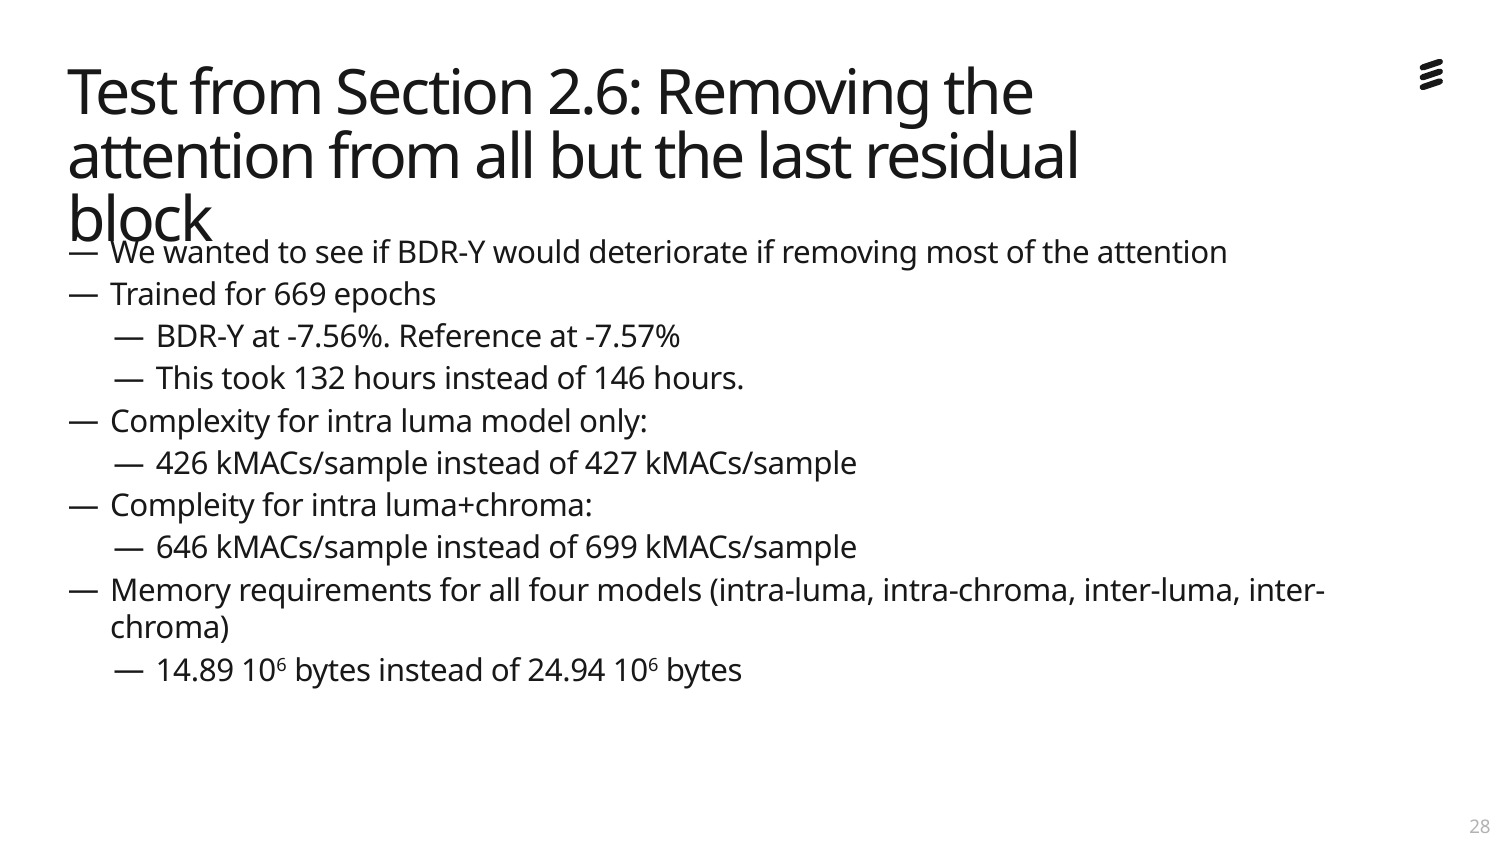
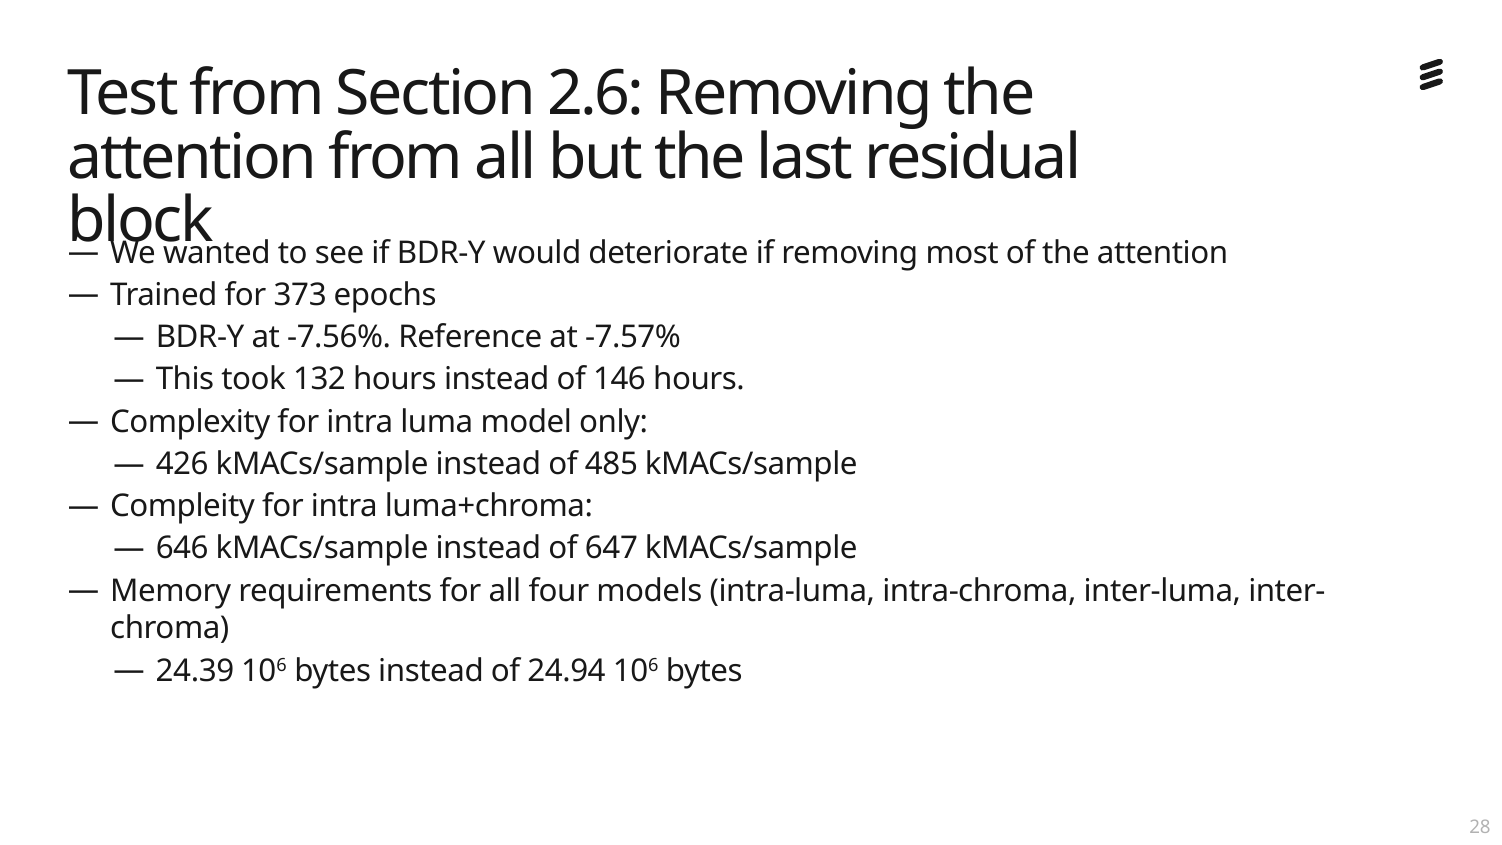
669: 669 -> 373
427: 427 -> 485
699: 699 -> 647
14.89: 14.89 -> 24.39
